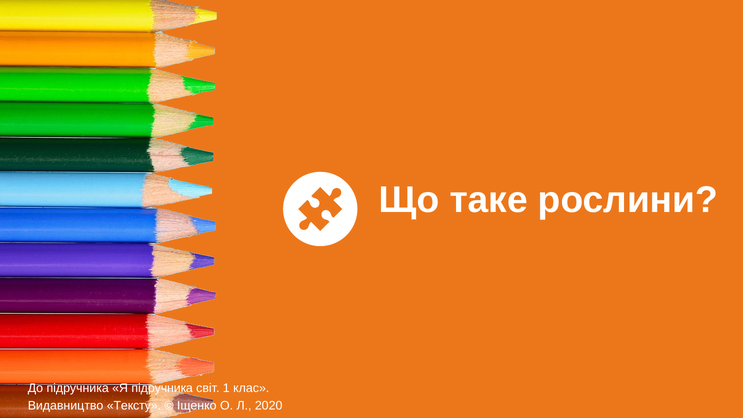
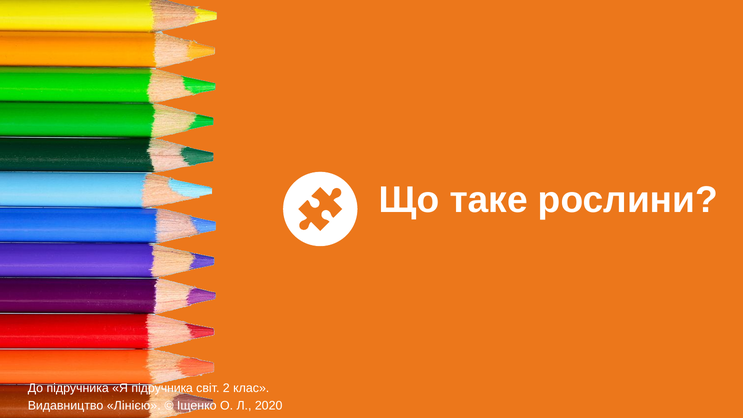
1: 1 -> 2
Тексту: Тексту -> Лінією
